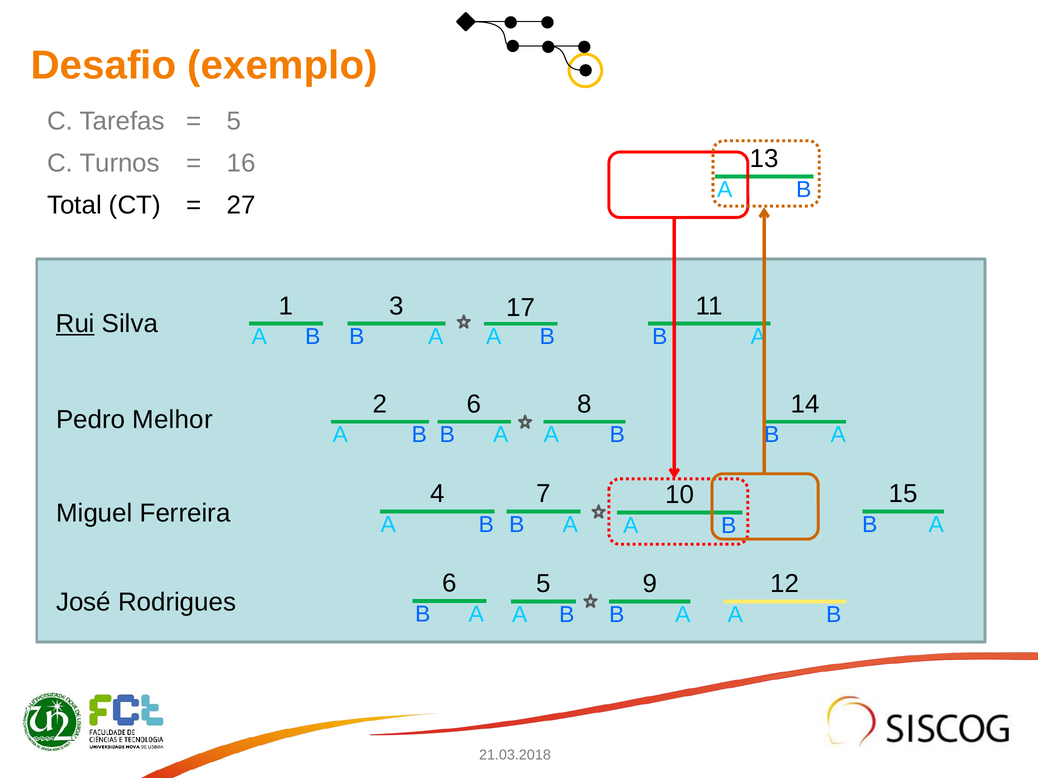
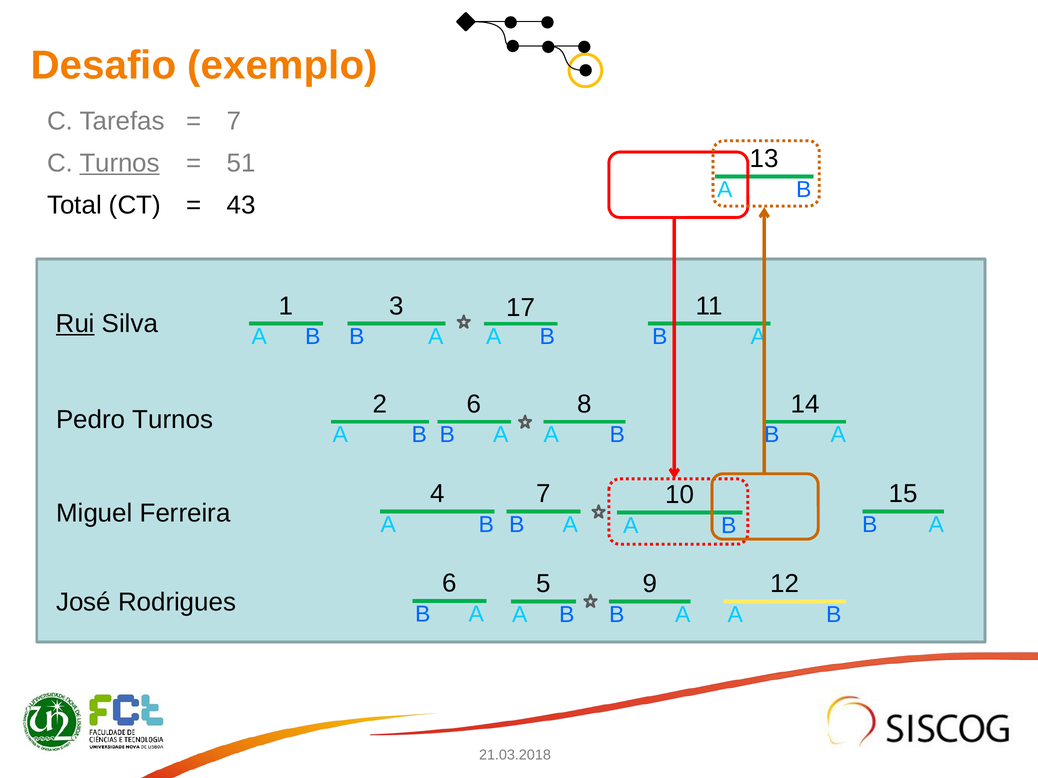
5 at (234, 121): 5 -> 7
Turnos at (120, 163) underline: none -> present
16: 16 -> 51
27: 27 -> 43
Pedro Melhor: Melhor -> Turnos
